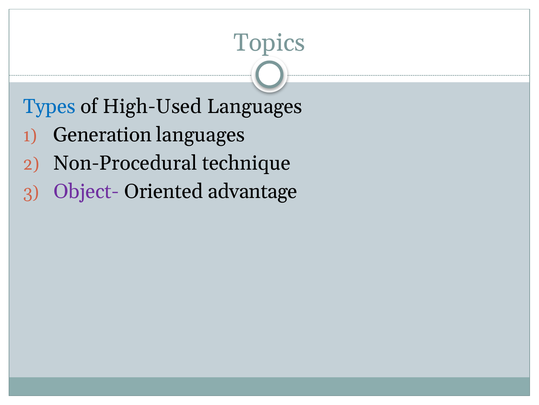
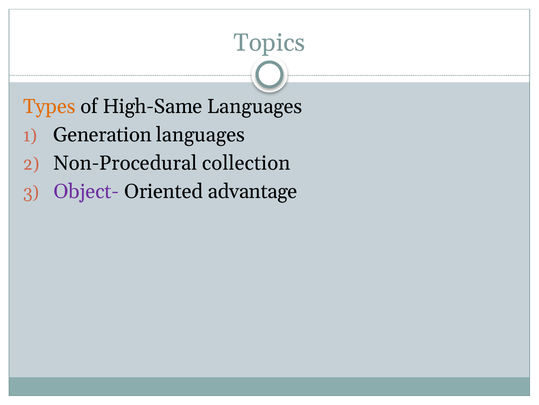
Types colour: blue -> orange
High-Used: High-Used -> High-Same
technique: technique -> collection
